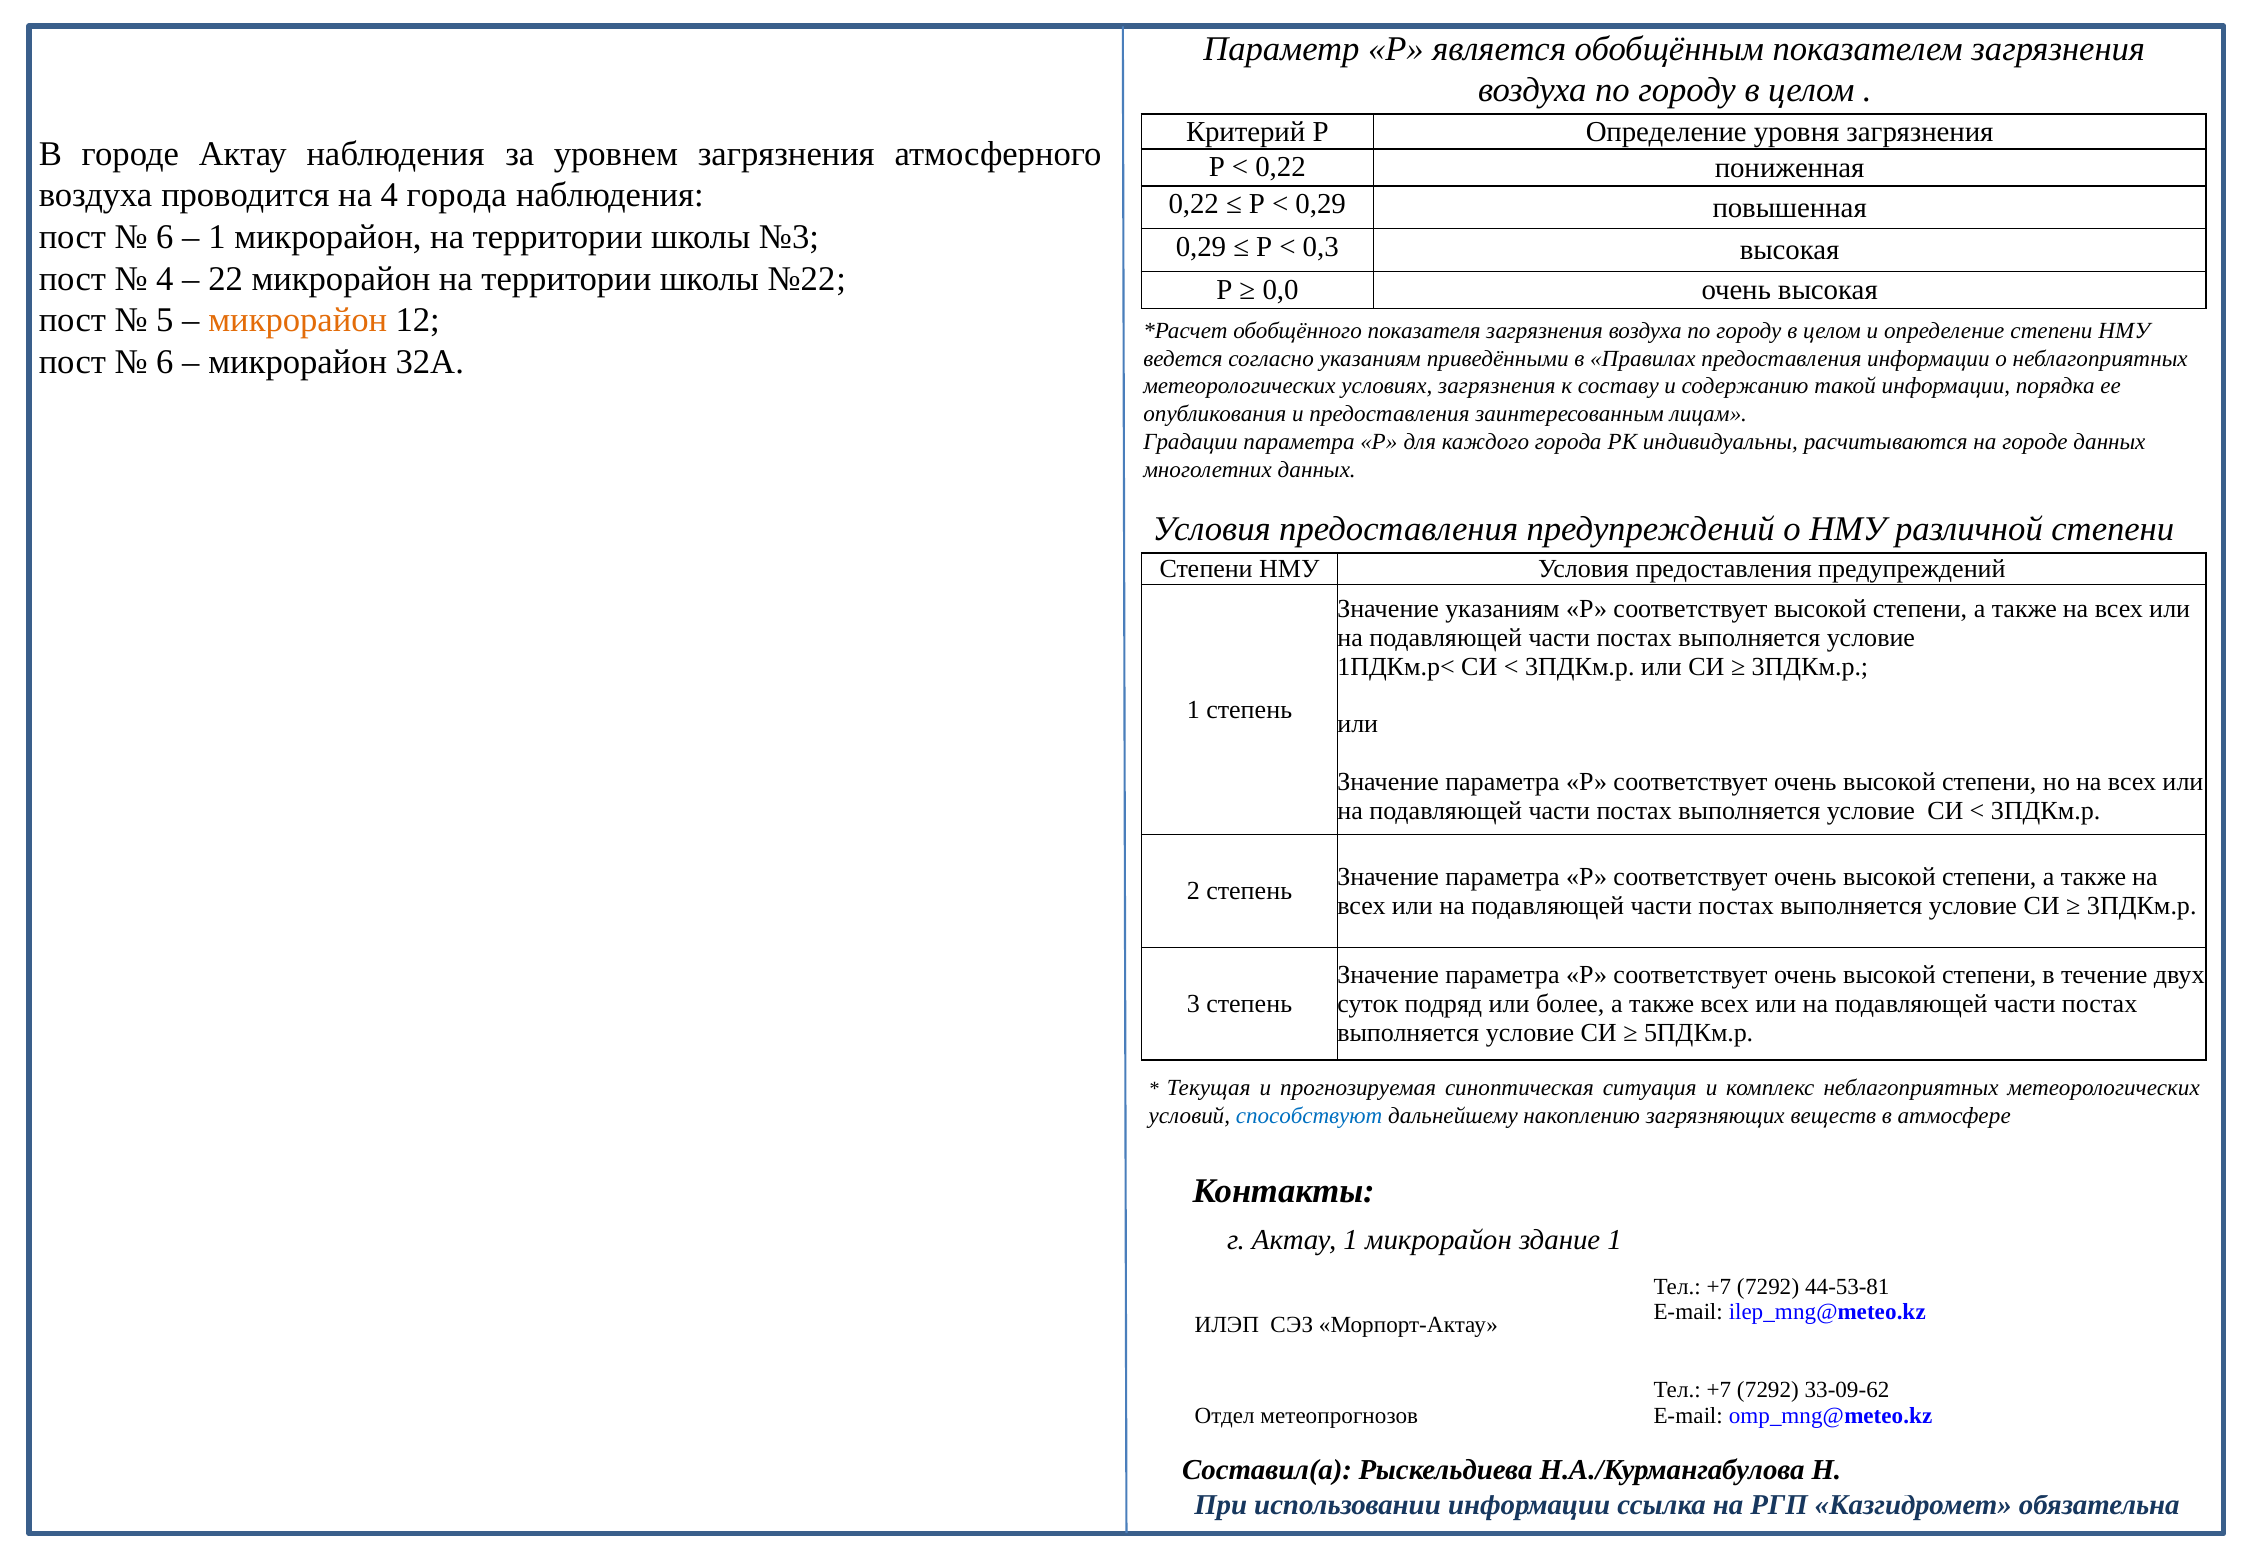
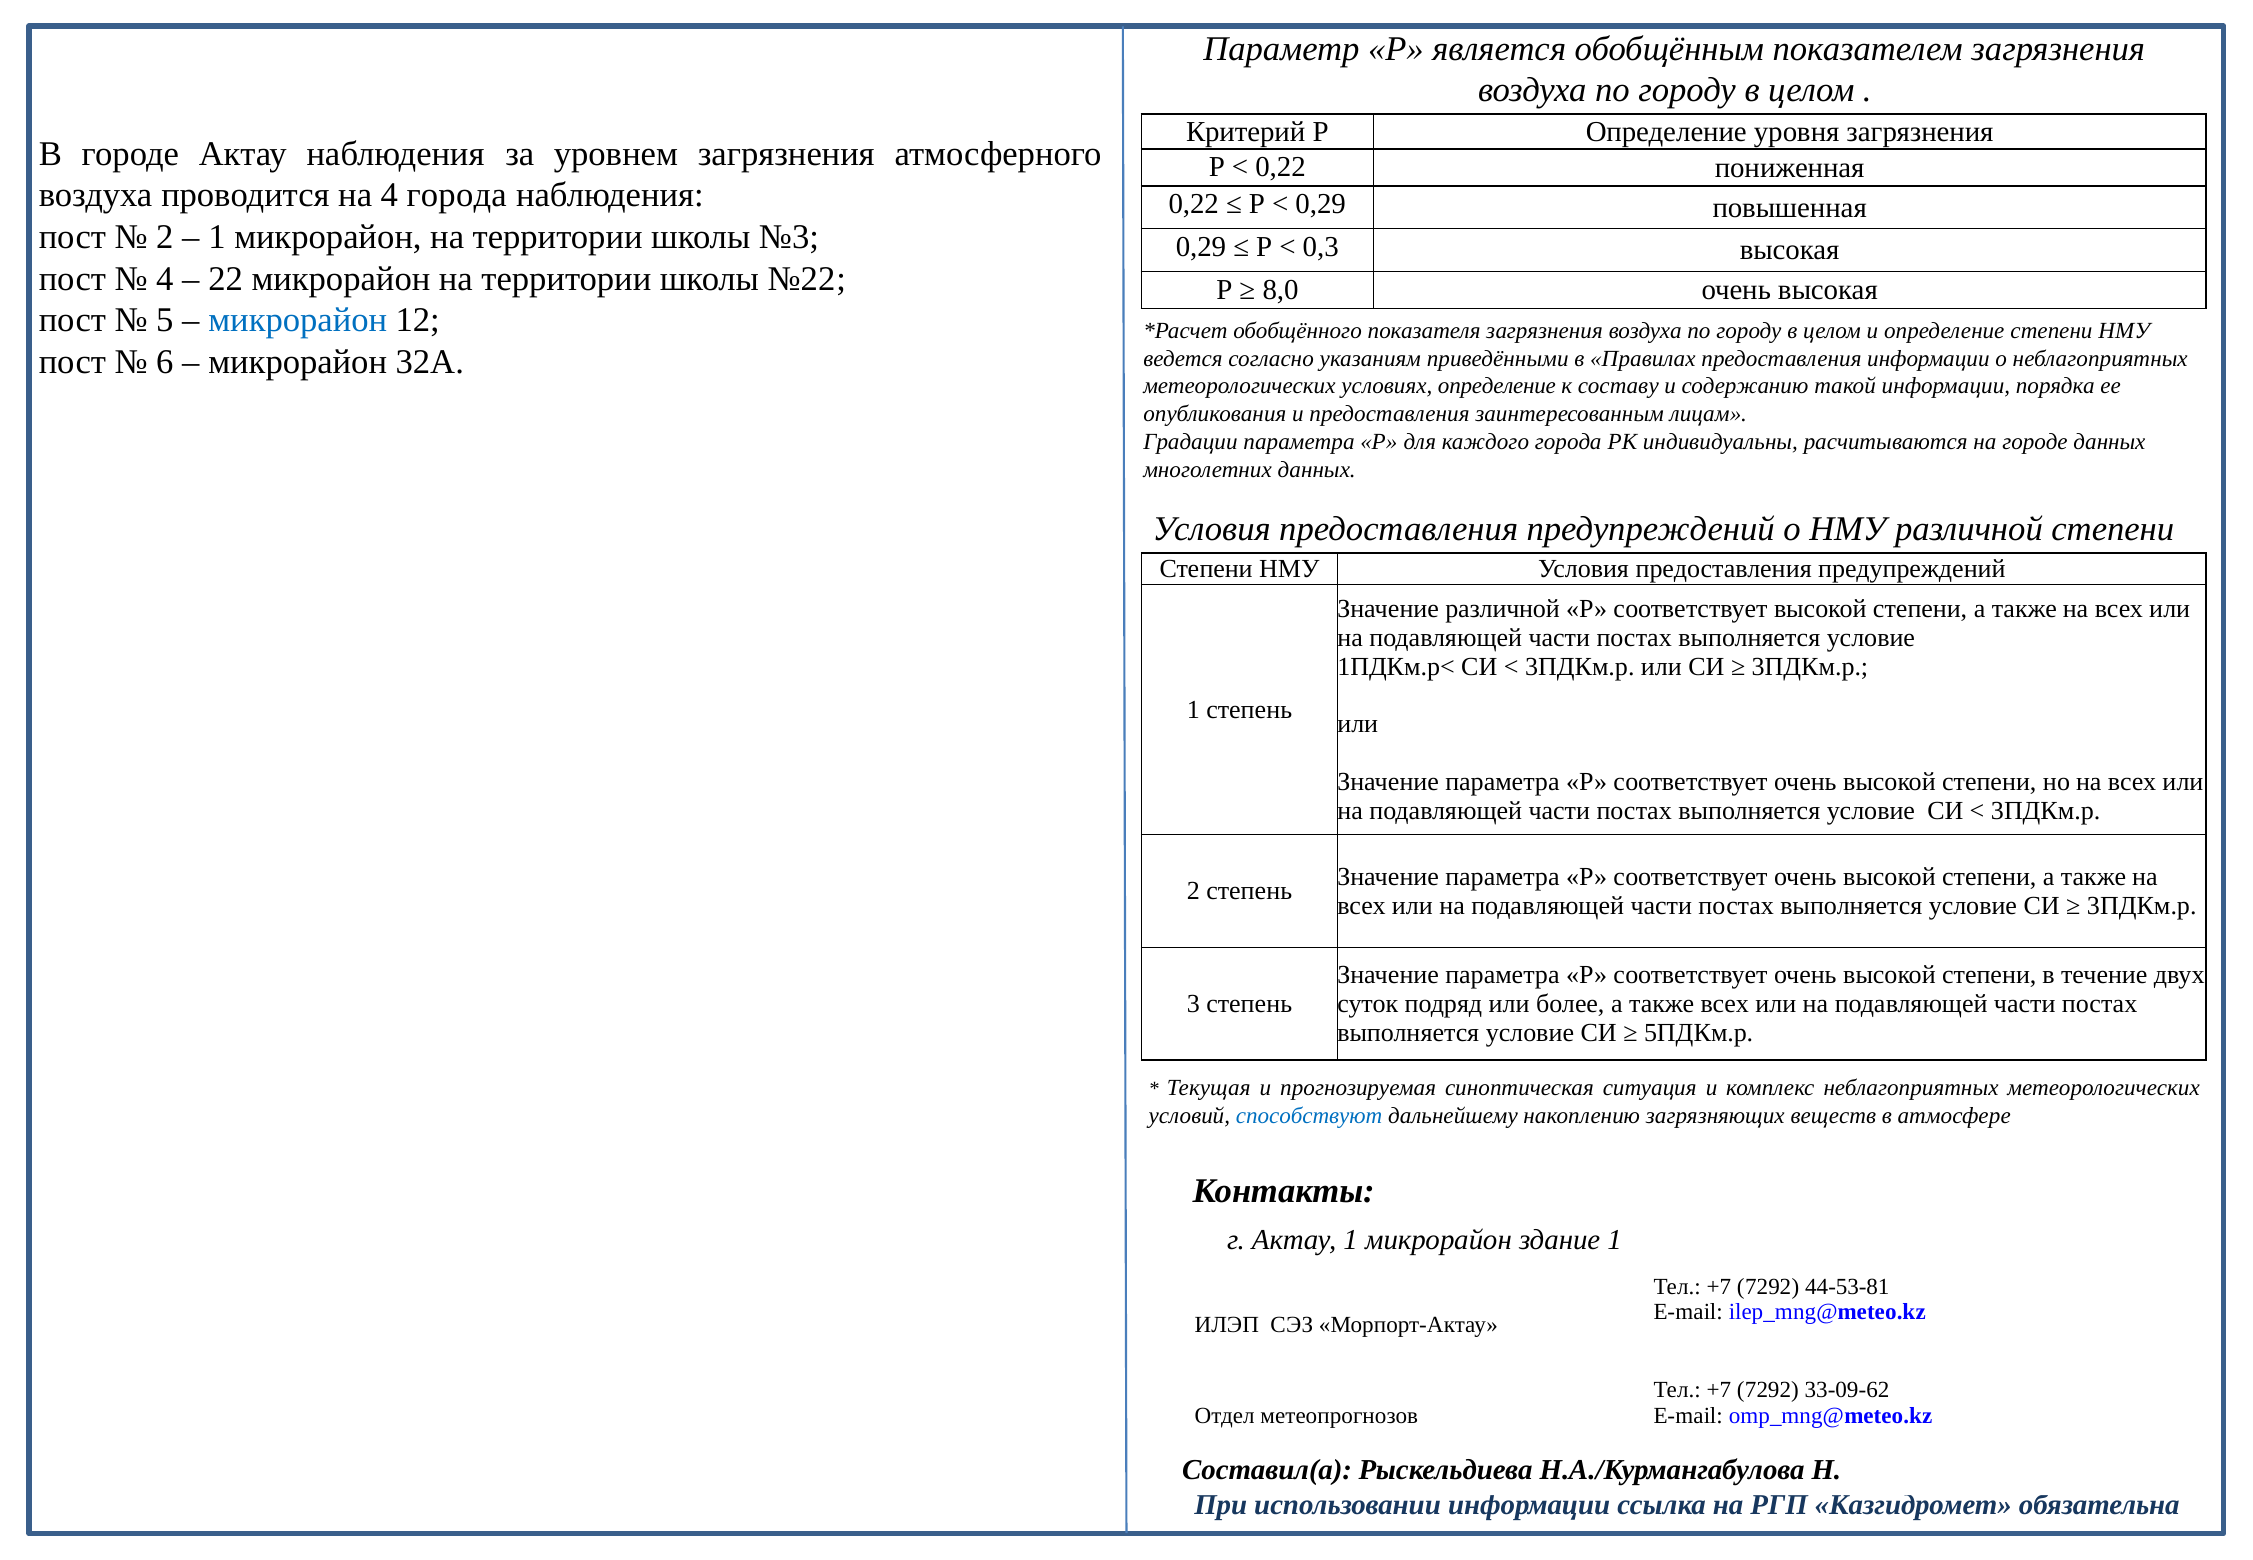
6 at (165, 237): 6 -> 2
0,0: 0,0 -> 8,0
микрорайон at (298, 320) colour: orange -> blue
условиях загрязнения: загрязнения -> определение
Значение указаниям: указаниям -> различной
